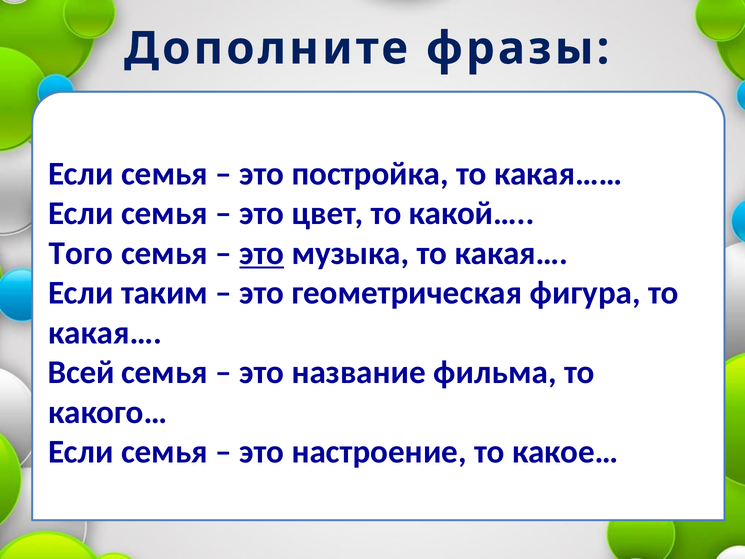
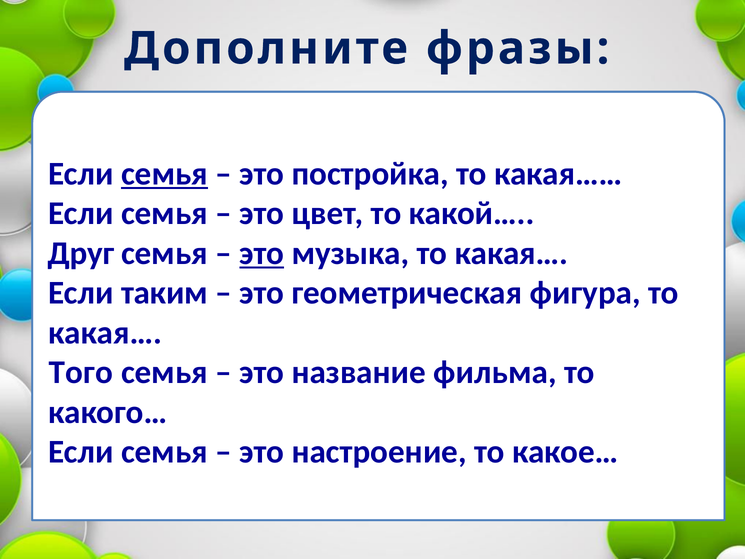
семья at (164, 174) underline: none -> present
Того: Того -> Друг
Всей: Всей -> Того
